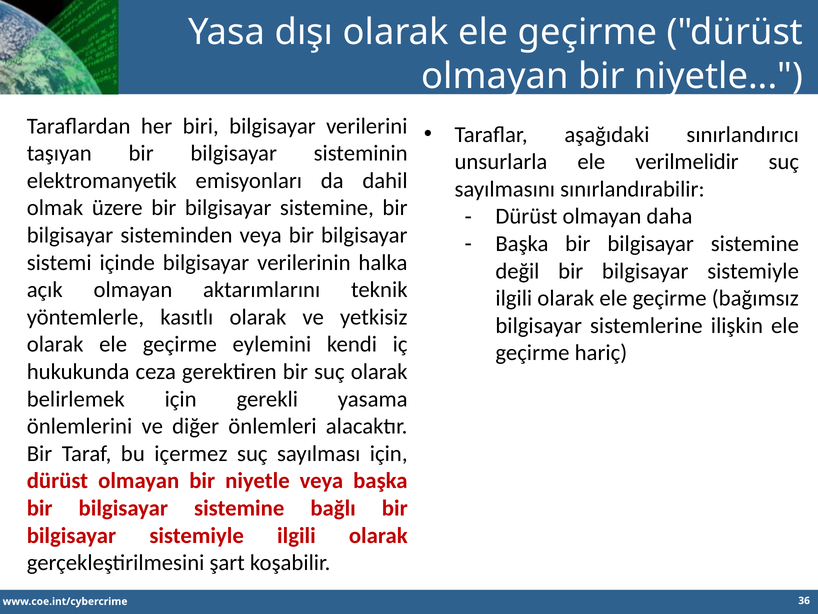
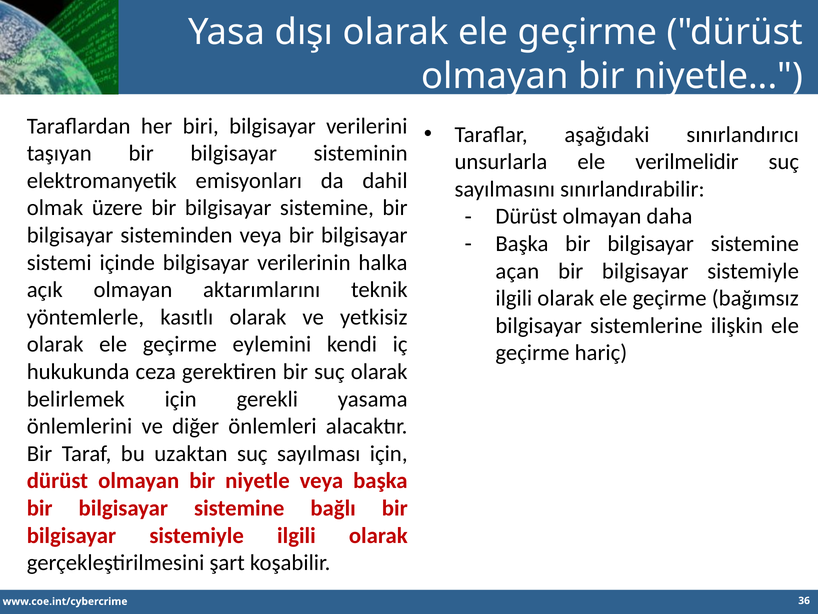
değil: değil -> açan
içermez: içermez -> uzaktan
